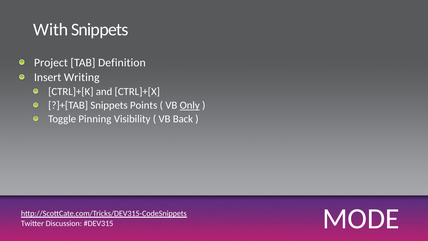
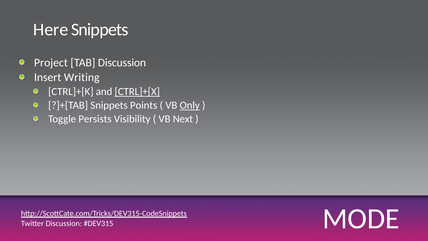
With: With -> Here
TAB Definition: Definition -> Discussion
CTRL]+[X underline: none -> present
Pinning: Pinning -> Persists
Back: Back -> Next
